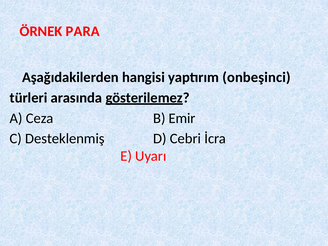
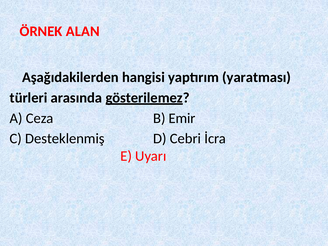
PARA: PARA -> ALAN
onbeşinci: onbeşinci -> yaratması
